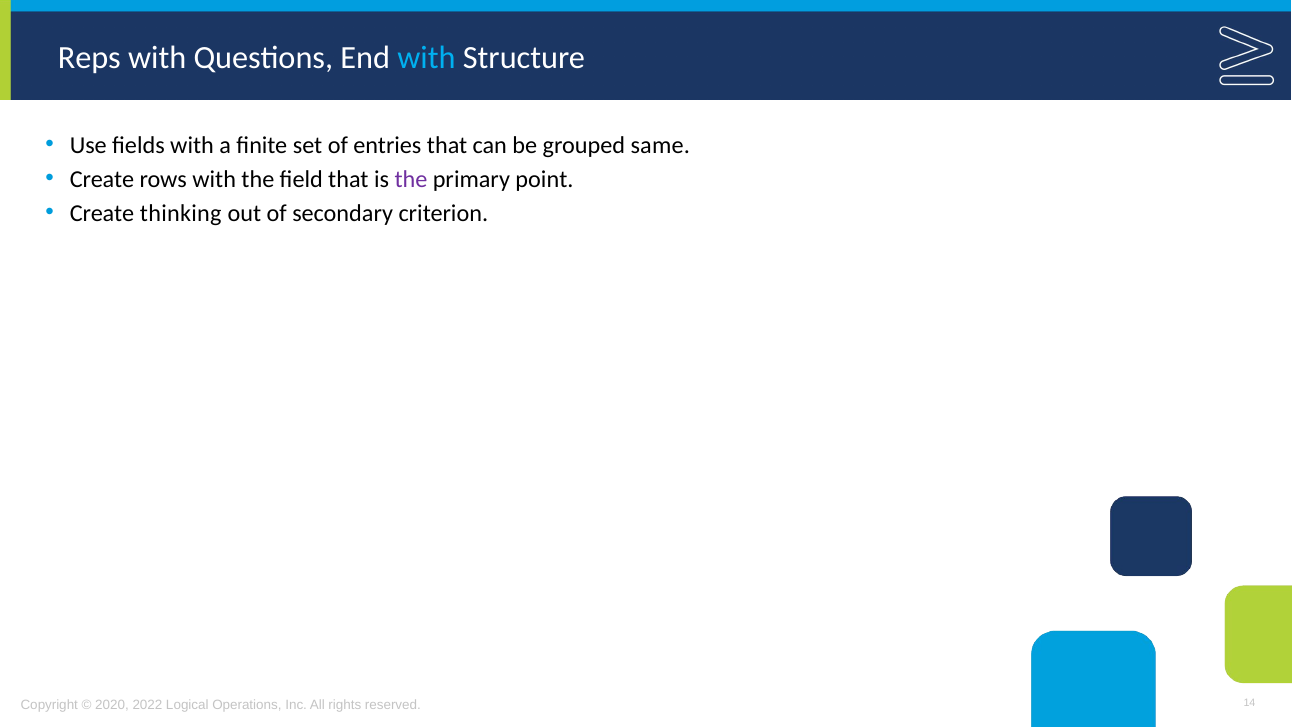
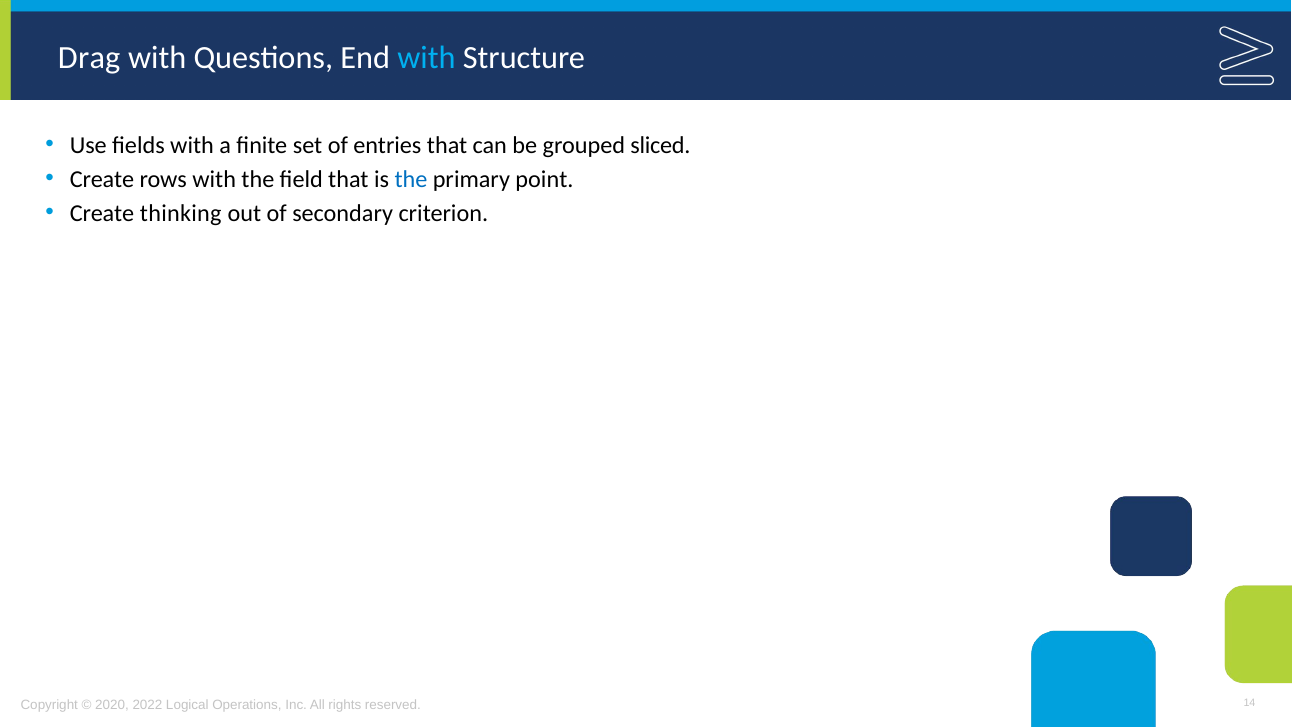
Reps: Reps -> Drag
same: same -> sliced
the at (411, 179) colour: purple -> blue
